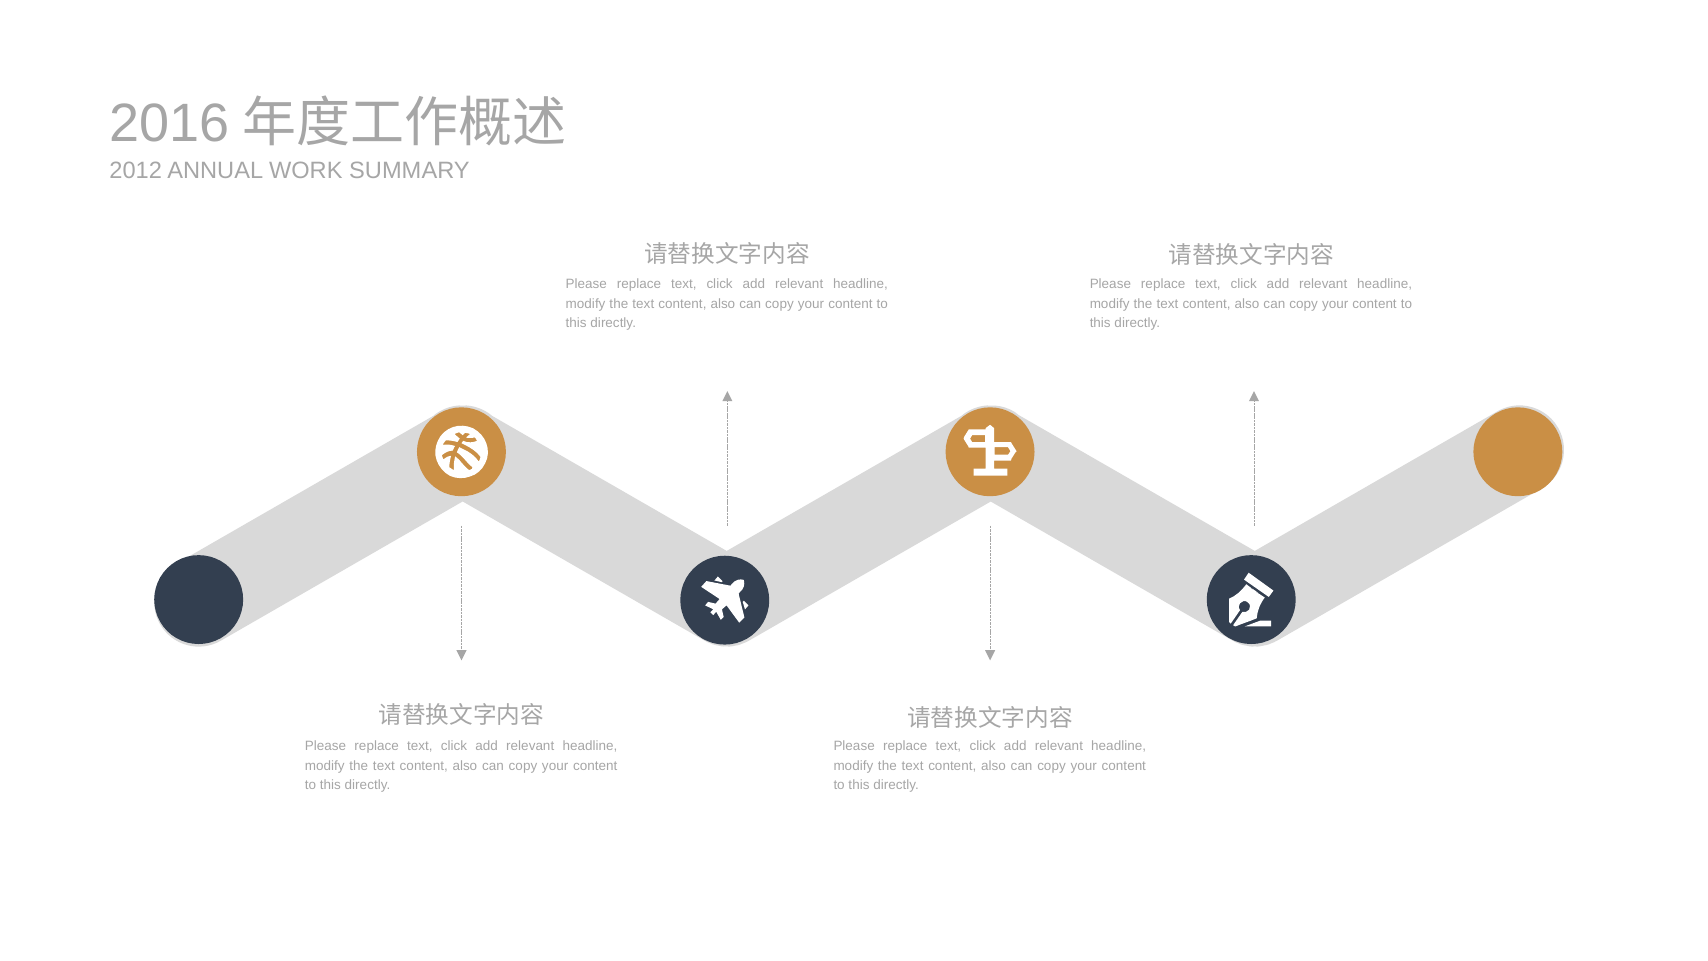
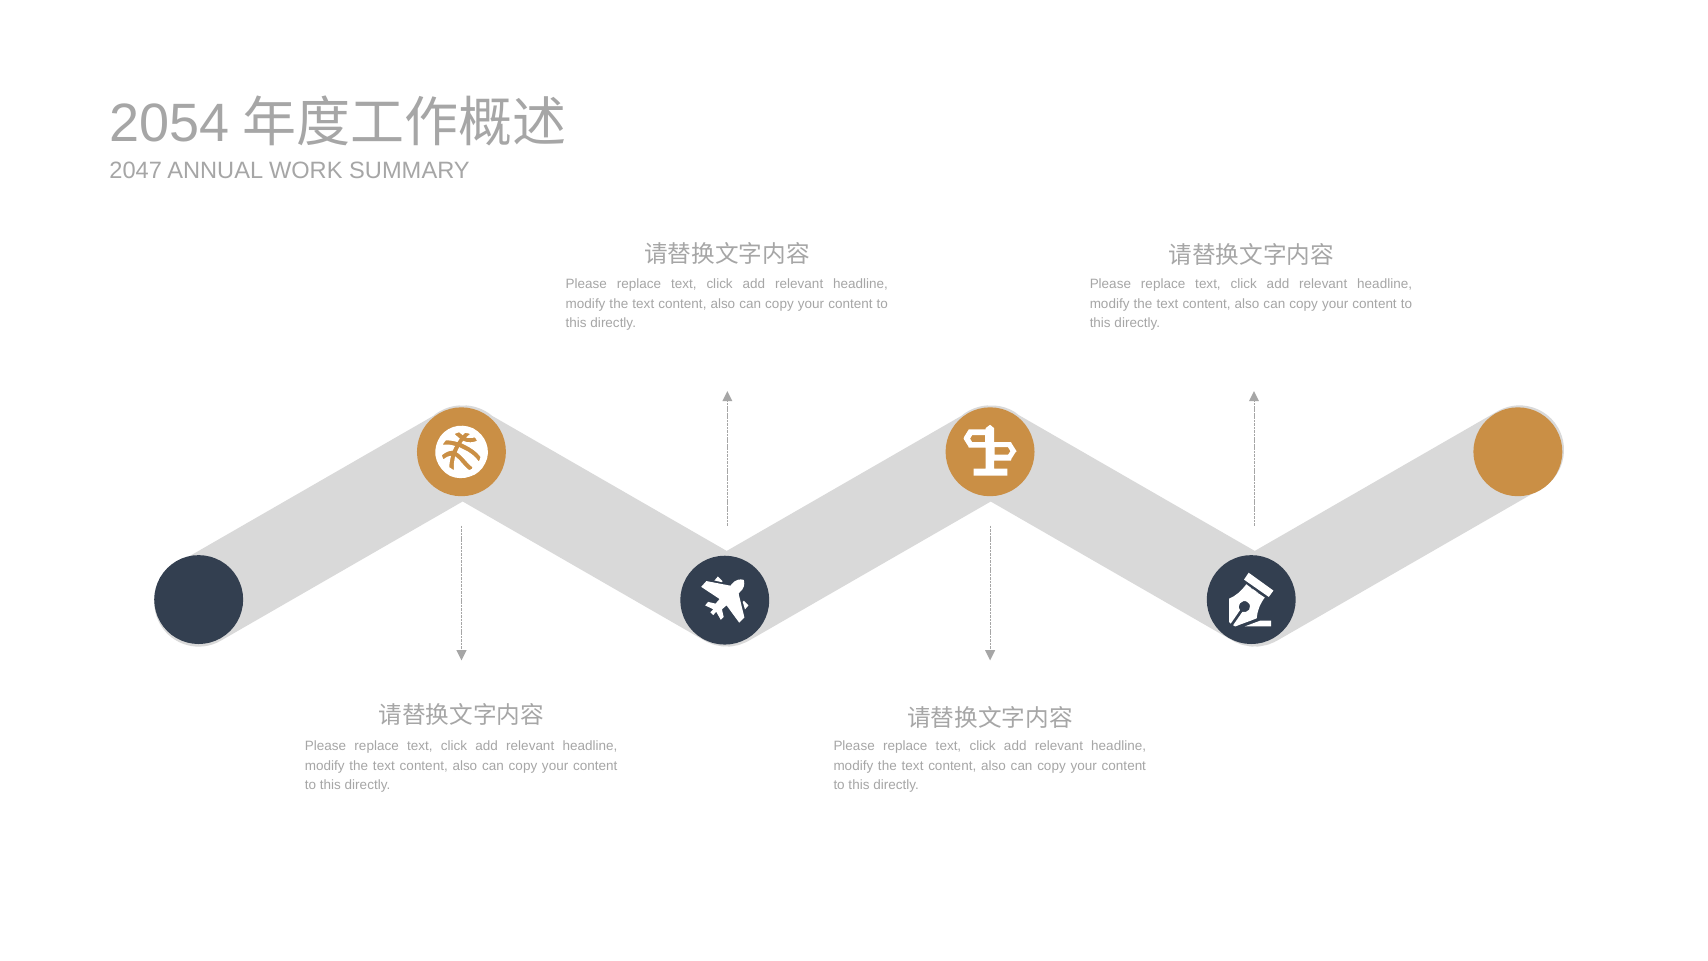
2016: 2016 -> 2054
2012: 2012 -> 2047
